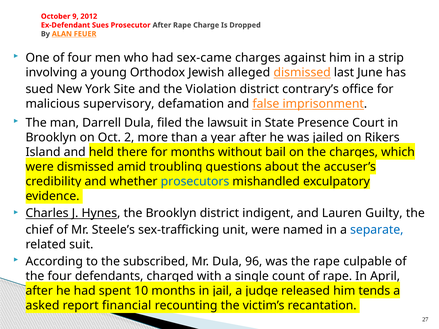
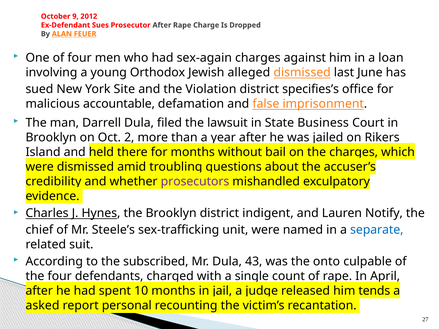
sex-came: sex-came -> sex-again
strip: strip -> loan
contrary’s: contrary’s -> specifies’s
supervisory: supervisory -> accountable
Presence: Presence -> Business
prosecutors colour: blue -> purple
Guilty: Guilty -> Notify
96: 96 -> 43
the rape: rape -> onto
financial: financial -> personal
